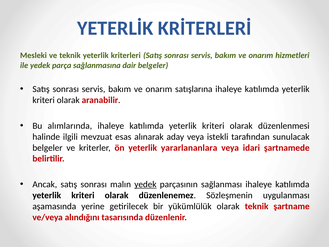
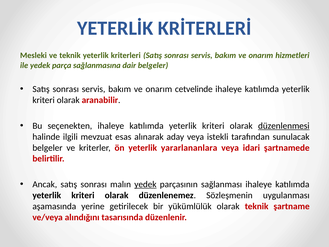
satışlarına: satışlarına -> cetvelinde
alımlarında: alımlarında -> seçenekten
düzenlenmesi underline: none -> present
